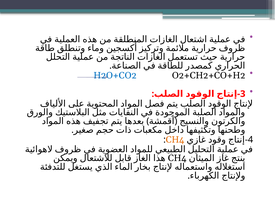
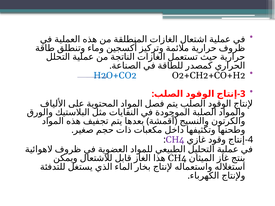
CH4 at (175, 140) colour: orange -> purple
